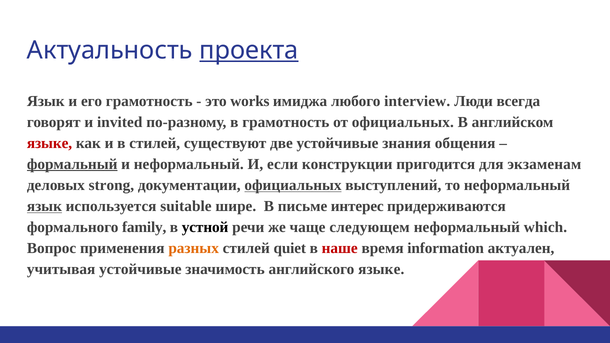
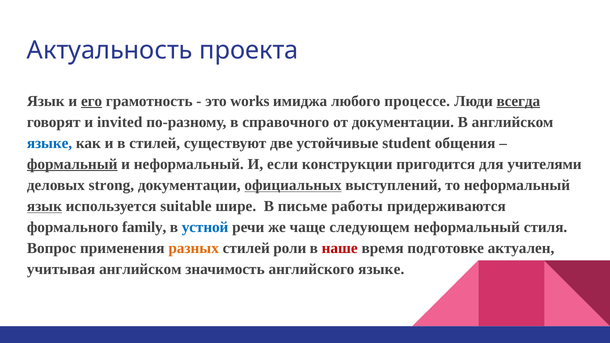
проекта underline: present -> none
его underline: none -> present
interview: interview -> процессе
всегда underline: none -> present
в грамотность: грамотность -> справочного
от официальных: официальных -> документации
языке at (50, 143) colour: red -> blue
знания: знания -> student
экзаменам: экзаменам -> учителями
интерес: интерес -> работы
устной colour: black -> blue
which: which -> стиля
quiet: quiet -> роли
information: information -> подготовке
учитывая устойчивые: устойчивые -> английском
